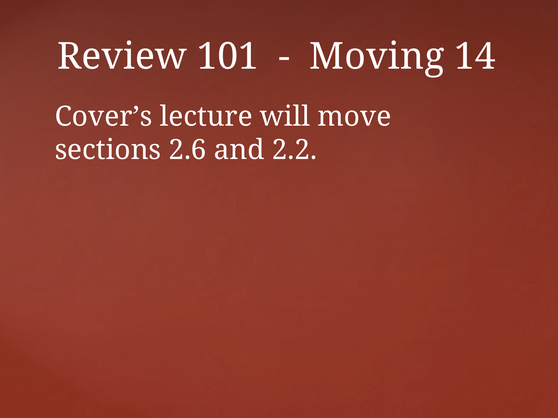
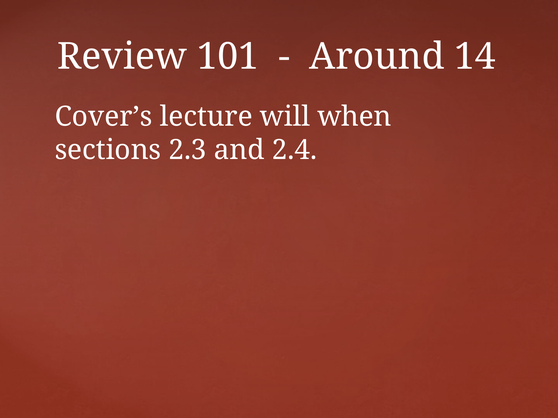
Moving: Moving -> Around
move: move -> when
2.6: 2.6 -> 2.3
2.2: 2.2 -> 2.4
